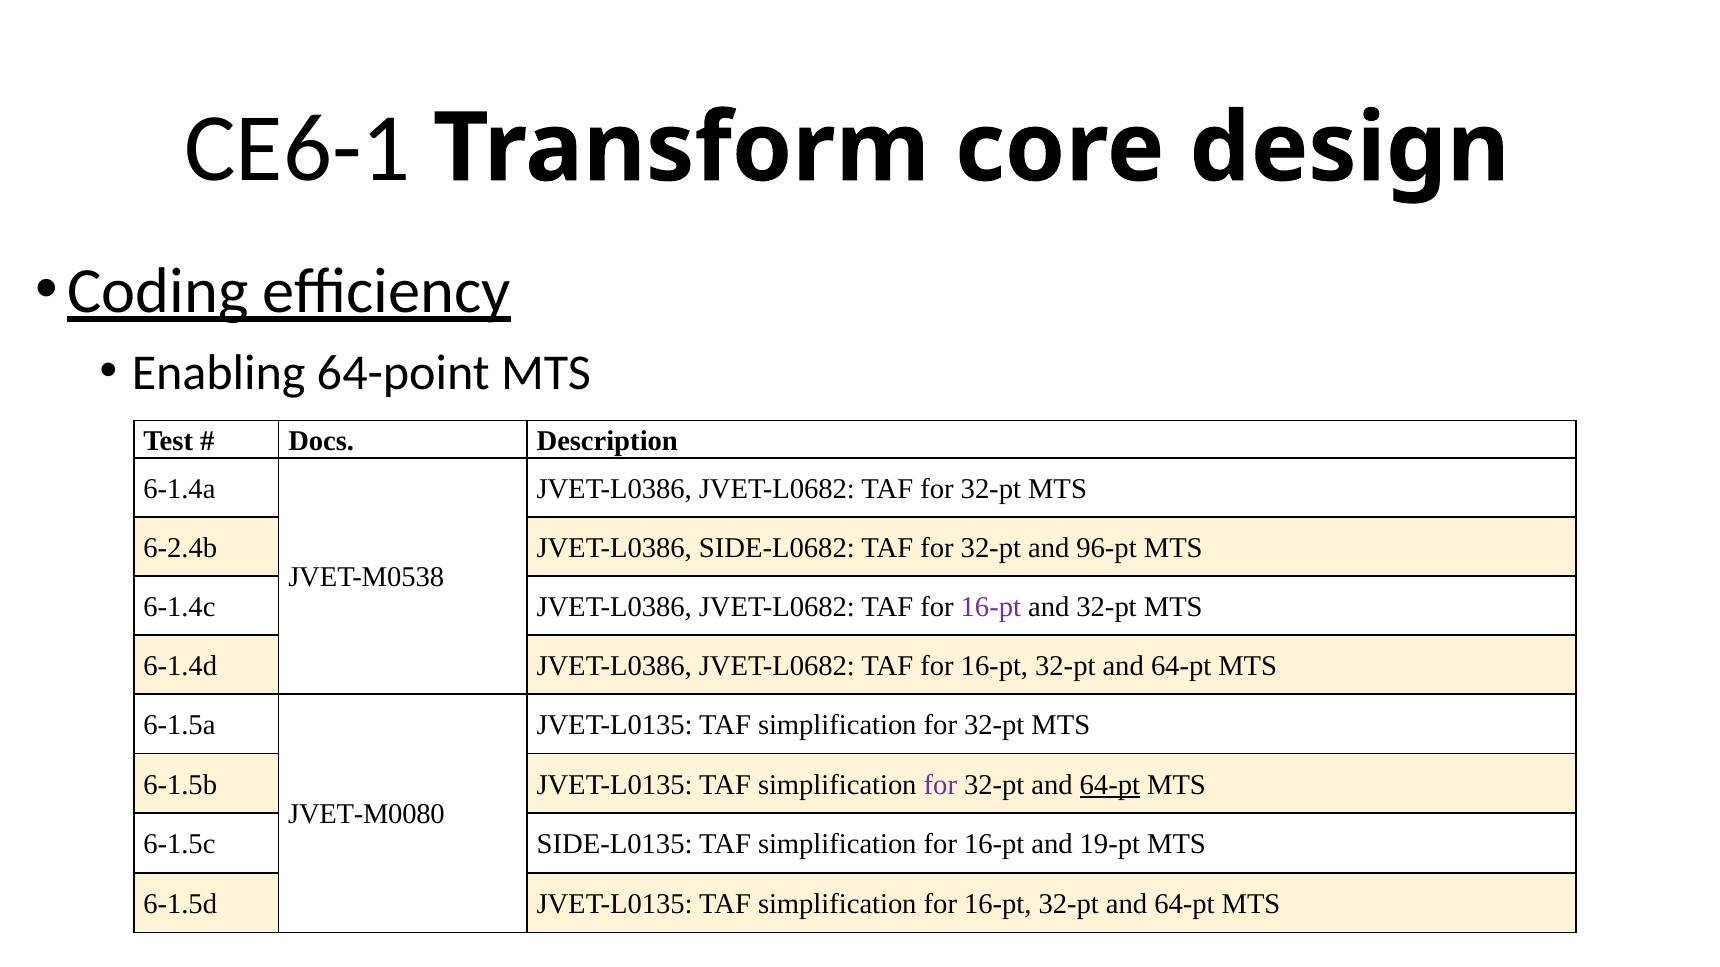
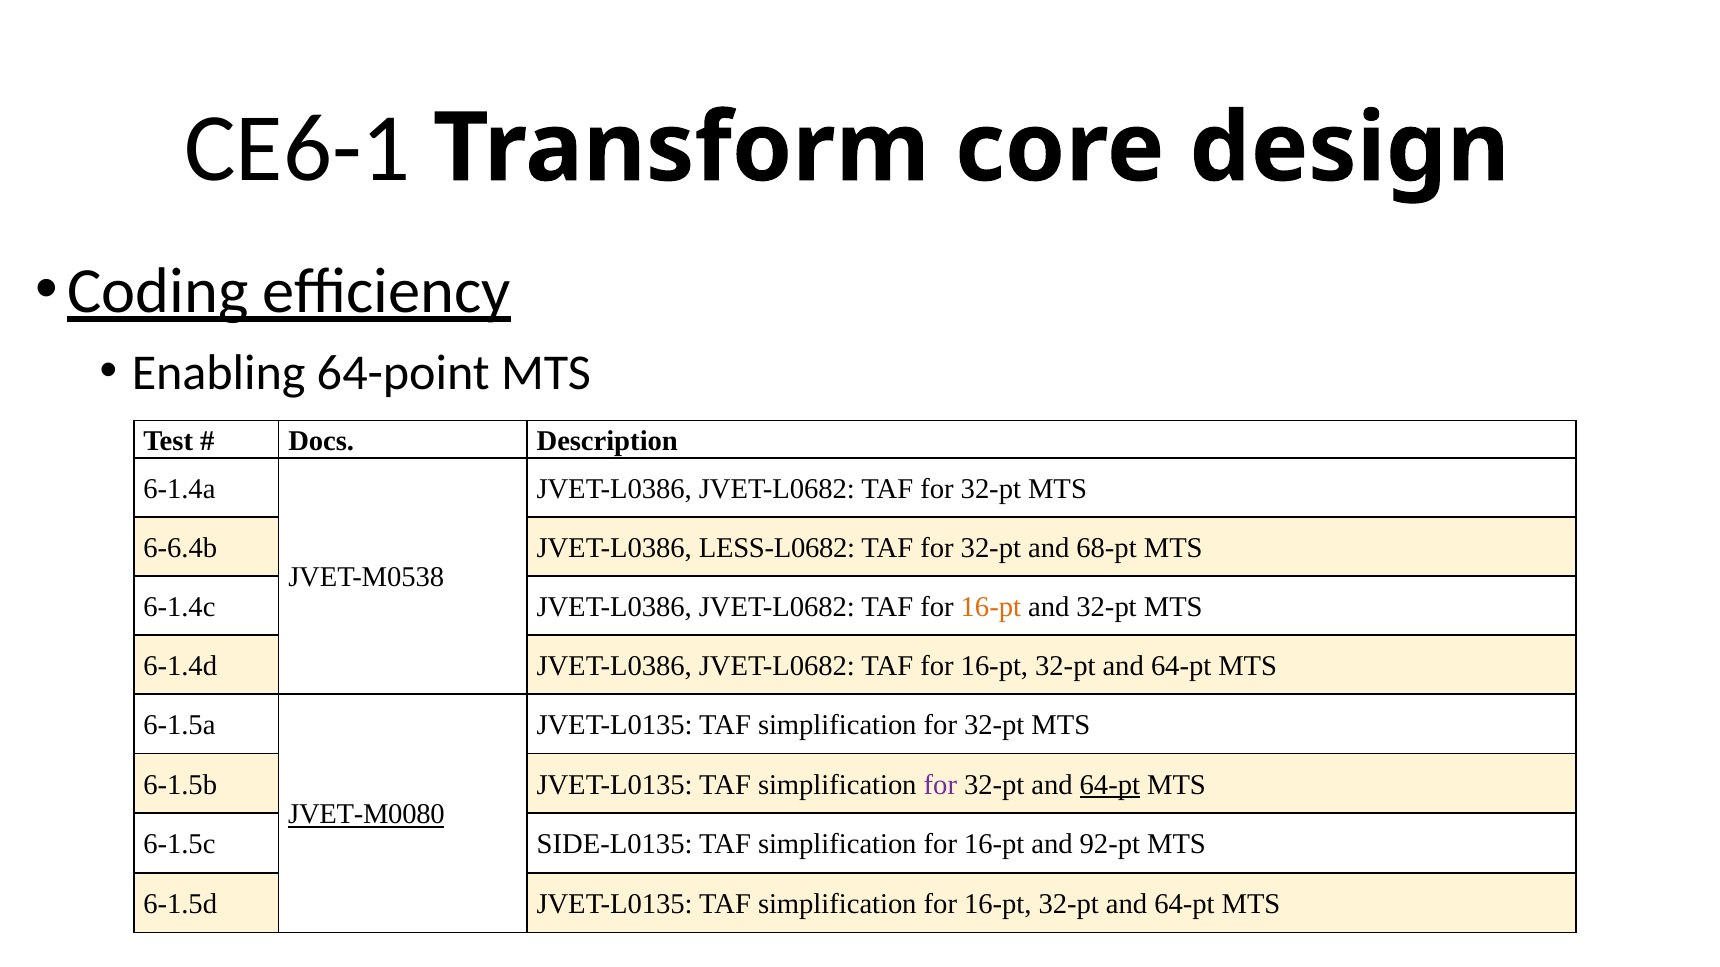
6-2.4b: 6-2.4b -> 6-6.4b
SIDE-L0682: SIDE-L0682 -> LESS-L0682
96-pt: 96-pt -> 68-pt
16-pt at (991, 607) colour: purple -> orange
JVET-M0080 underline: none -> present
19-pt: 19-pt -> 92-pt
